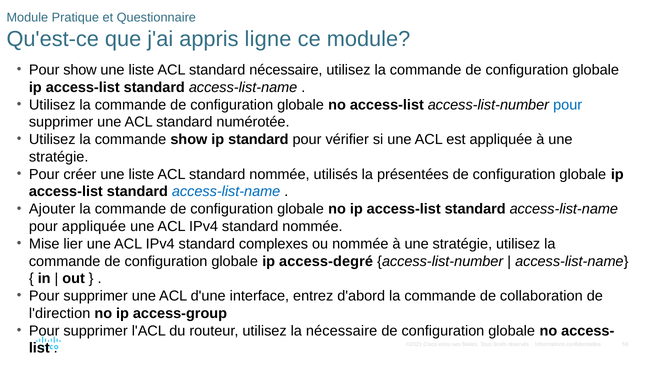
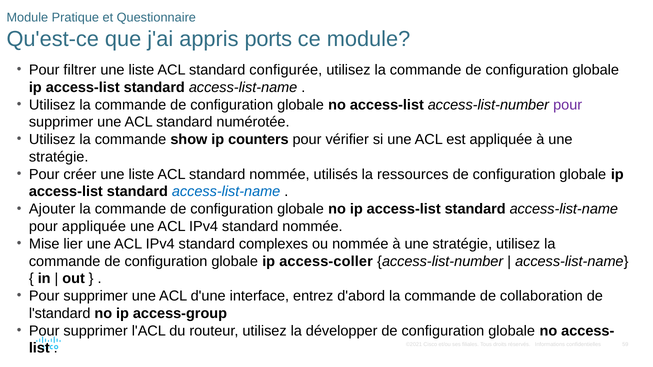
ligne: ligne -> ports
Pour show: show -> filtrer
standard nécessaire: nécessaire -> configurée
pour at (568, 105) colour: blue -> purple
ip standard: standard -> counters
présentées: présentées -> ressources
access-degré: access-degré -> access-coller
l'direction: l'direction -> l'standard
la nécessaire: nécessaire -> développer
